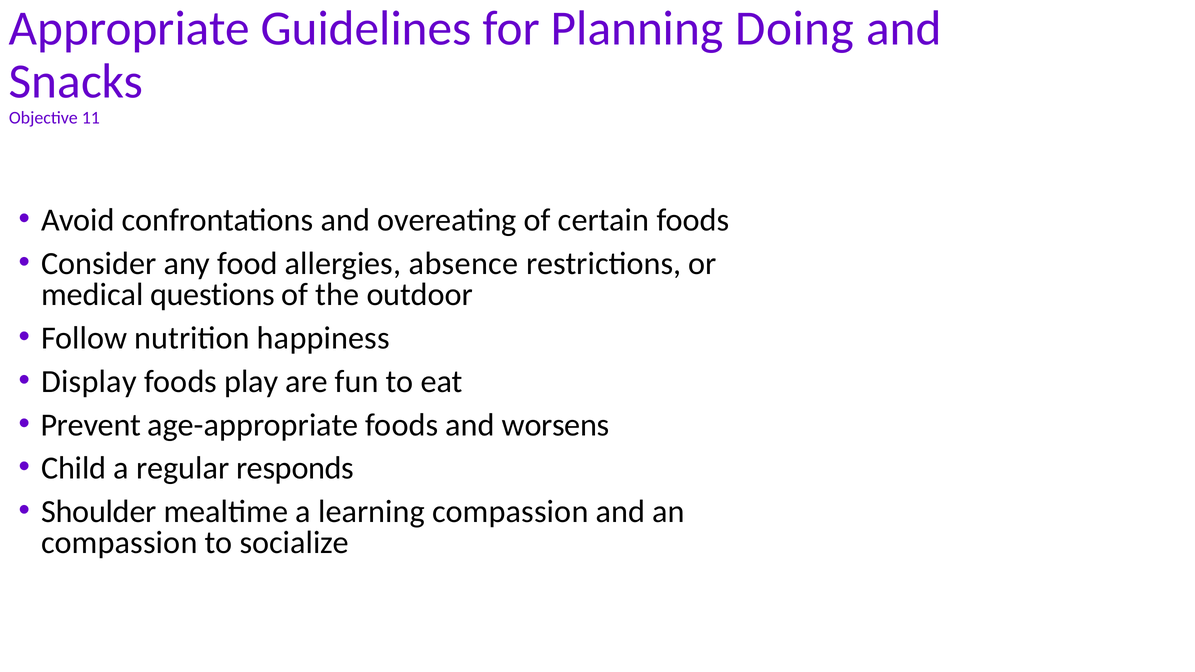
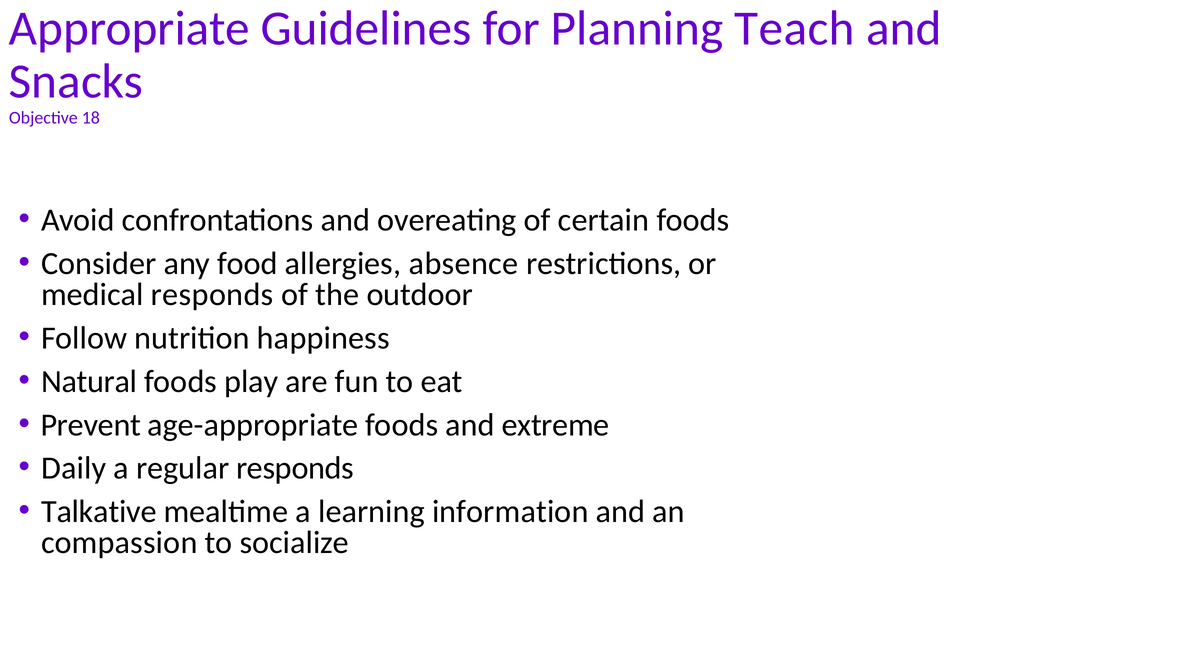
Doing: Doing -> Teach
11: 11 -> 18
medical questions: questions -> responds
Display: Display -> Natural
worsens: worsens -> extreme
Child: Child -> Daily
Shoulder: Shoulder -> Talkative
learning compassion: compassion -> information
